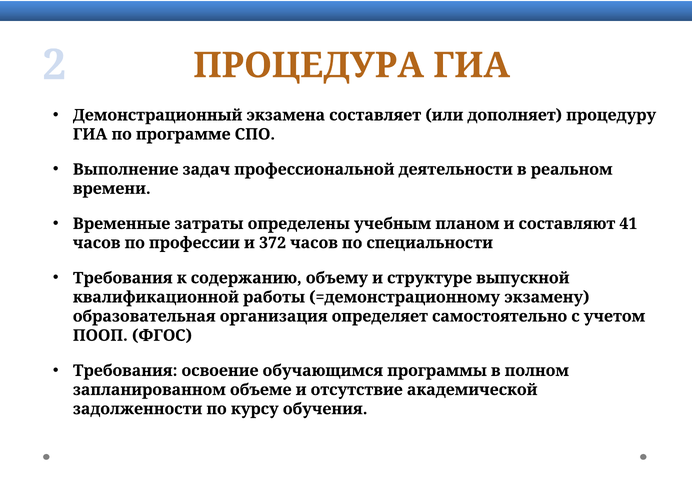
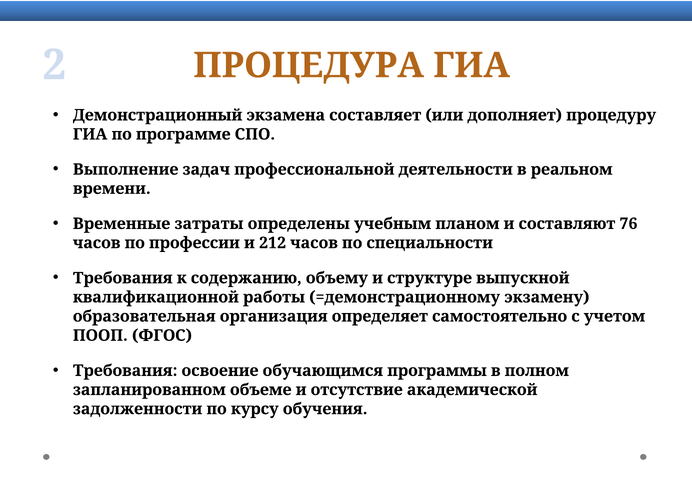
41: 41 -> 76
372: 372 -> 212
